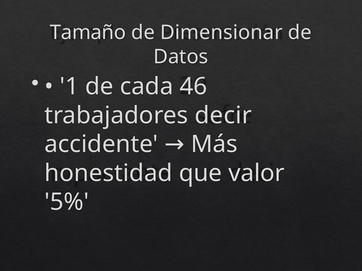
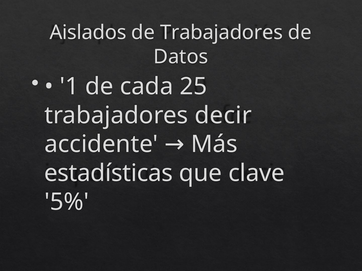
Tamaño: Tamaño -> Aislados
de Dimensionar: Dimensionar -> Trabajadores
46: 46 -> 25
honestidad: honestidad -> estadísticas
valor: valor -> clave
